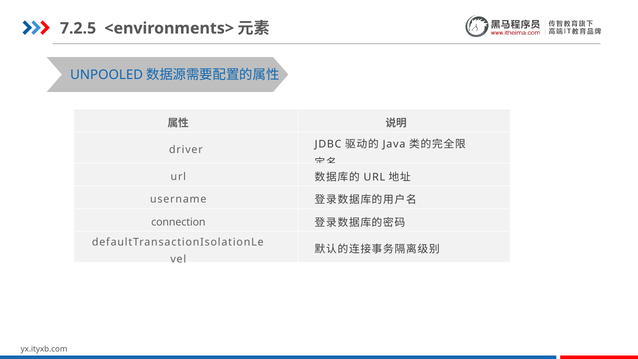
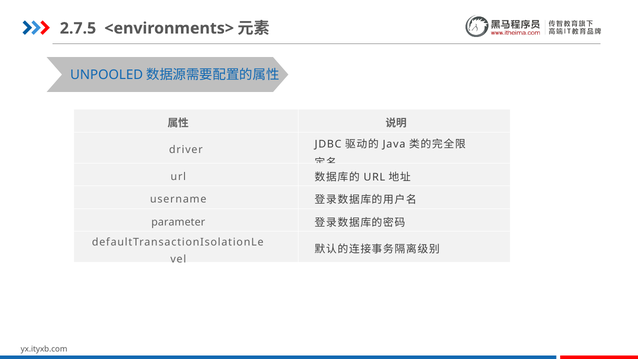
7.2.5: 7.2.5 -> 2.7.5
connection: connection -> parameter
